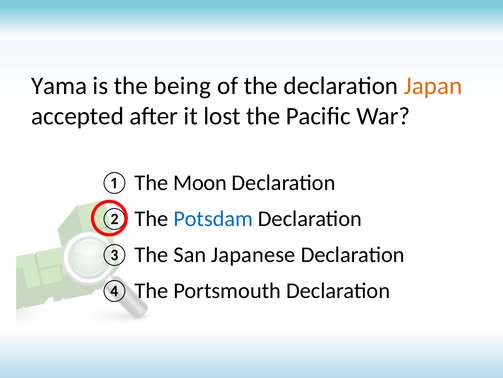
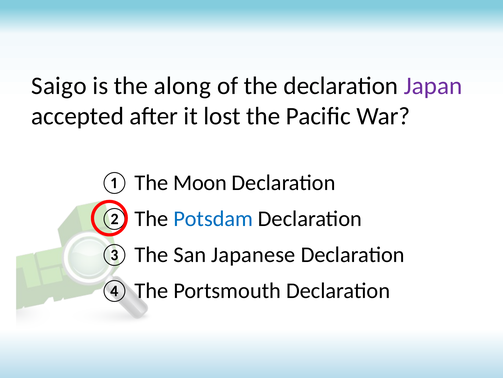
Yama: Yama -> Saigo
being: being -> along
Japan colour: orange -> purple
